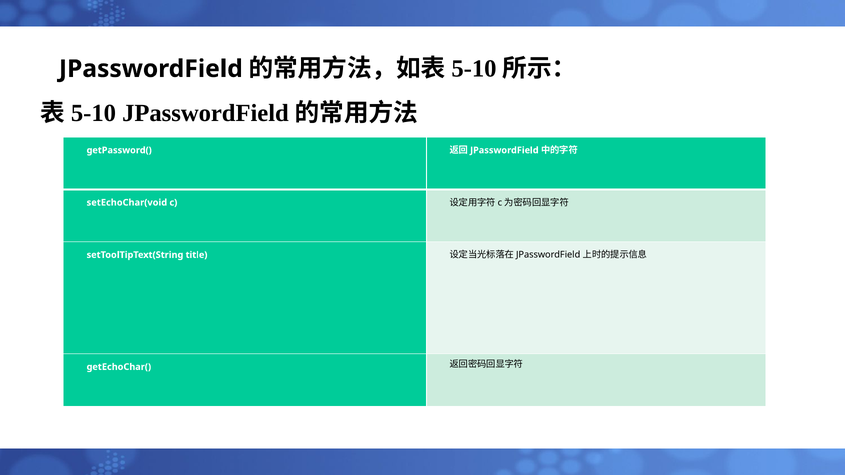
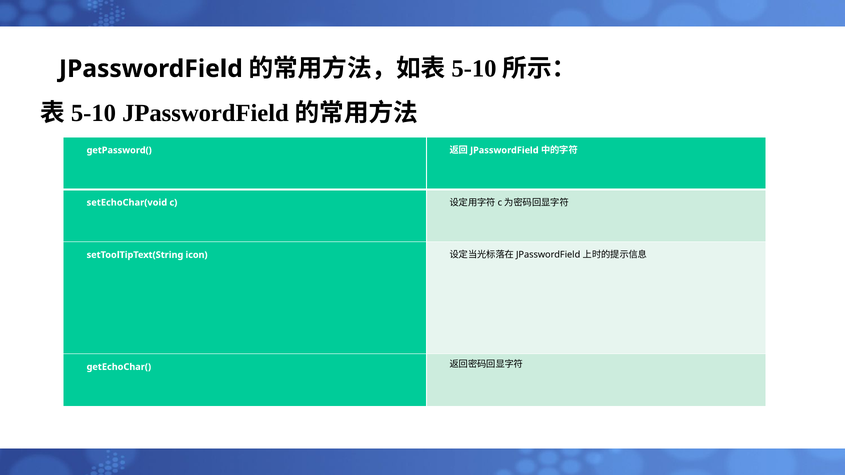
title: title -> icon
